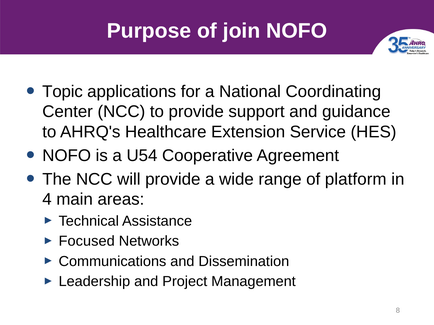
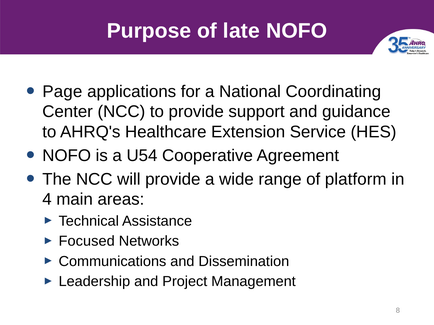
join: join -> late
Topic: Topic -> Page
